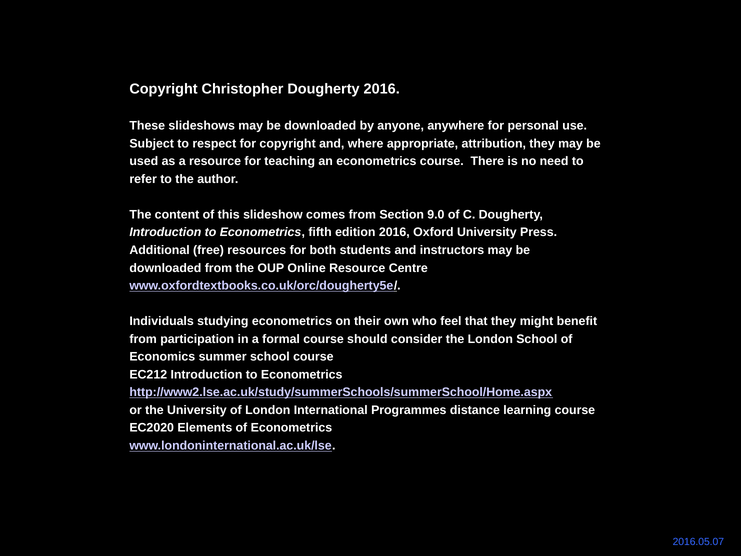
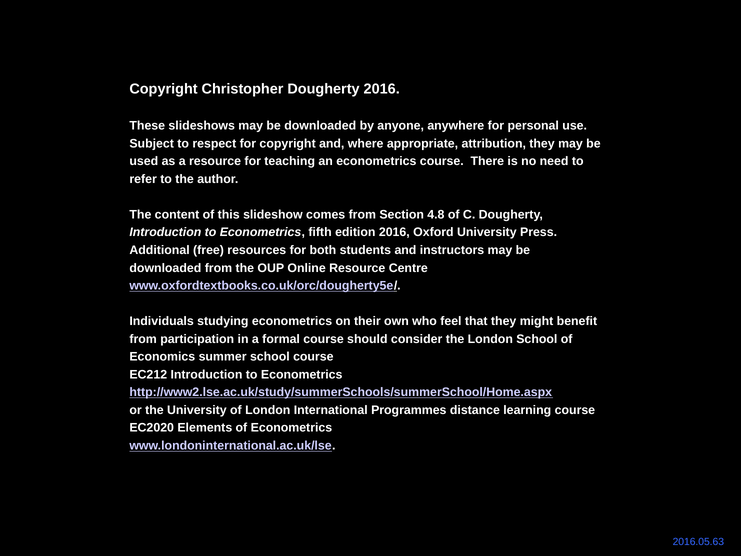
9.0: 9.0 -> 4.8
2016.05.07: 2016.05.07 -> 2016.05.63
